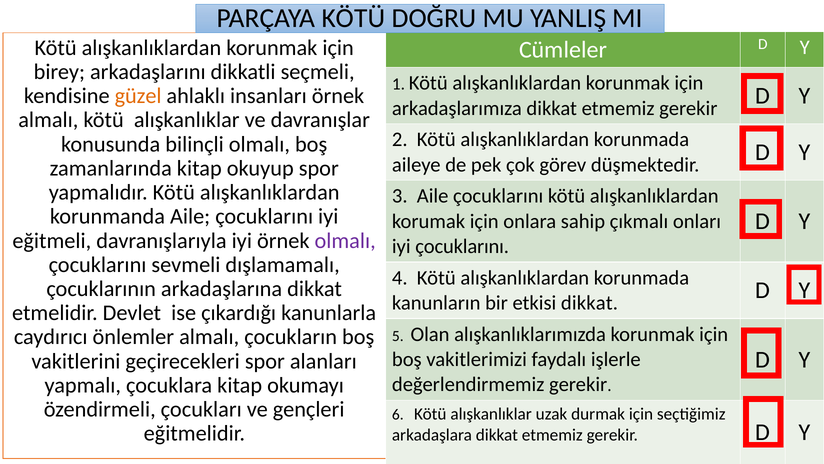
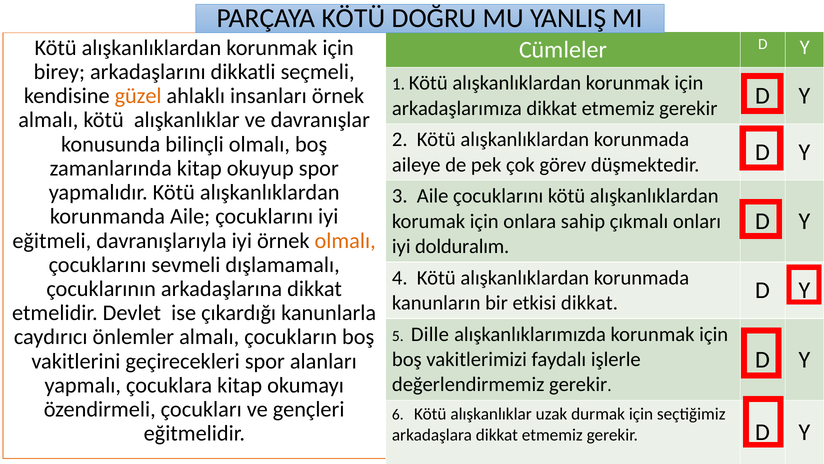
olmalı at (345, 240) colour: purple -> orange
iyi çocuklarını: çocuklarını -> dolduralım
Olan: Olan -> Dille
